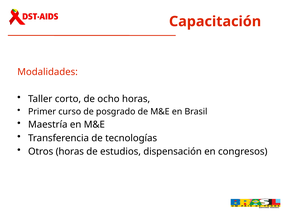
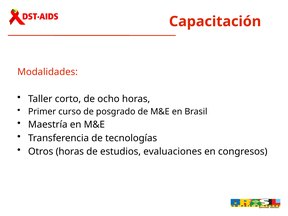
dispensación: dispensación -> evaluaciones
